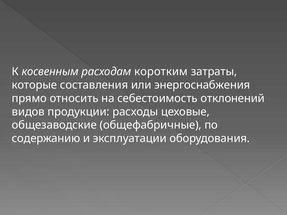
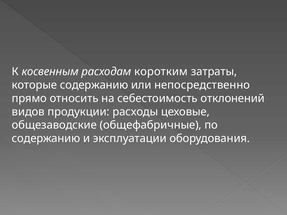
которые составления: составления -> содержанию
энергоснабжения: энергоснабжения -> непосредственно
